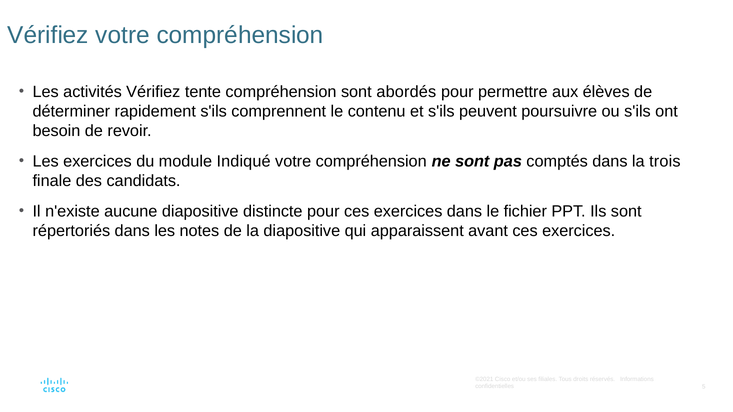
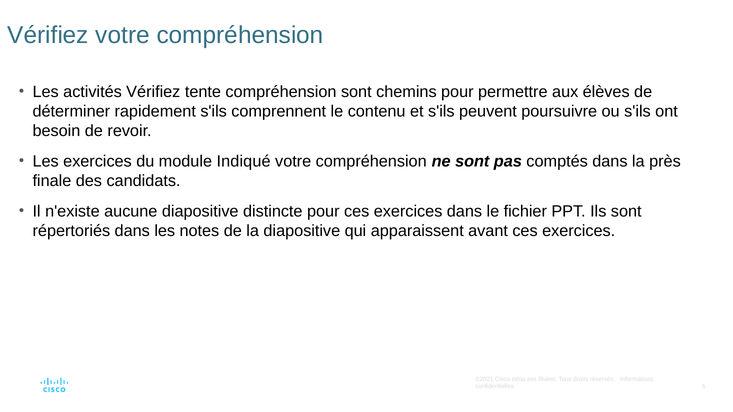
abordés: abordés -> chemins
trois: trois -> près
